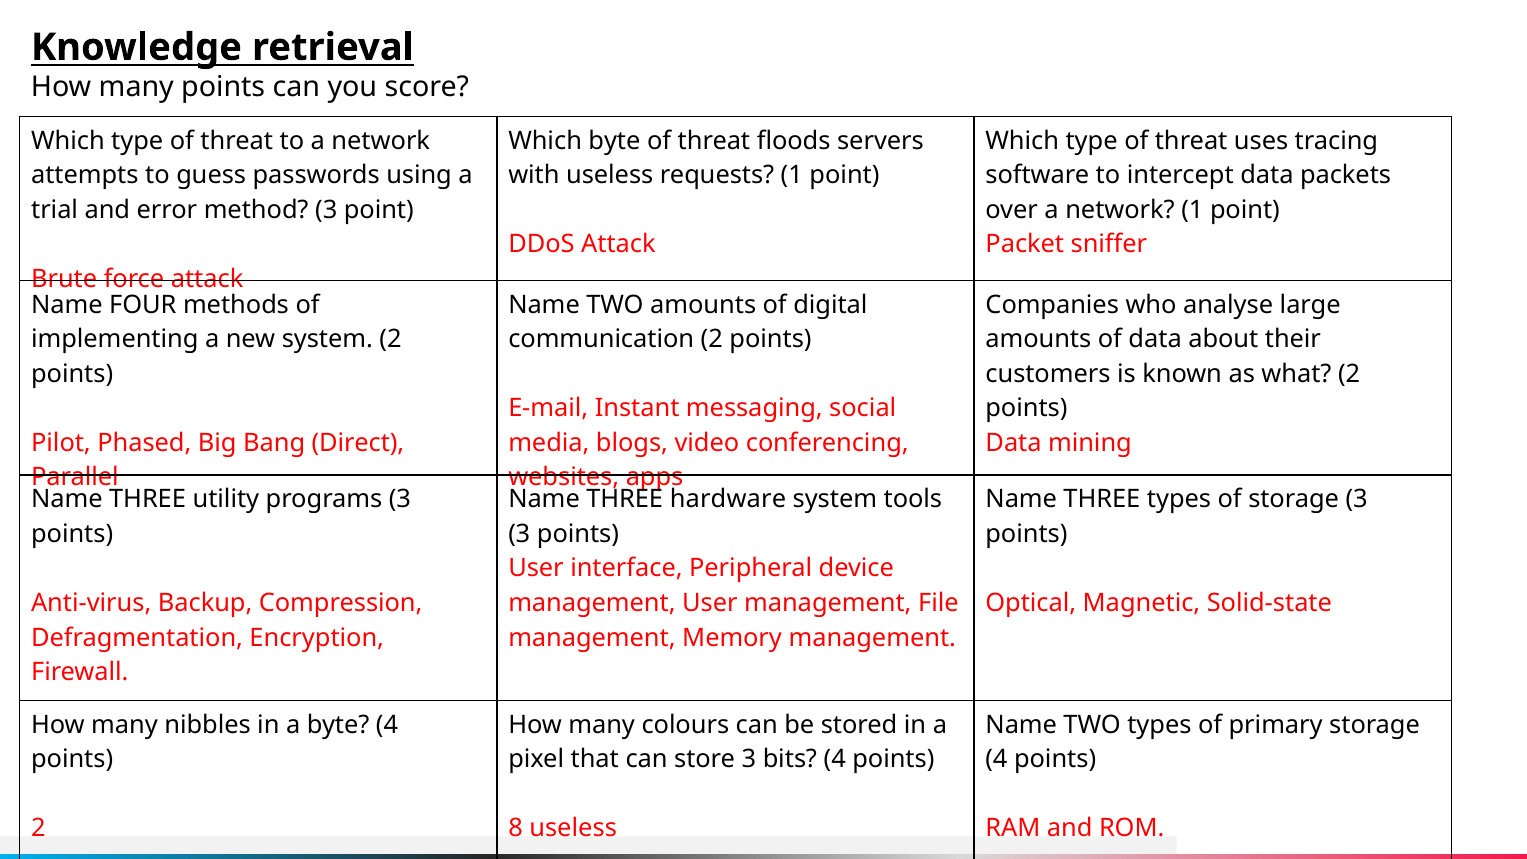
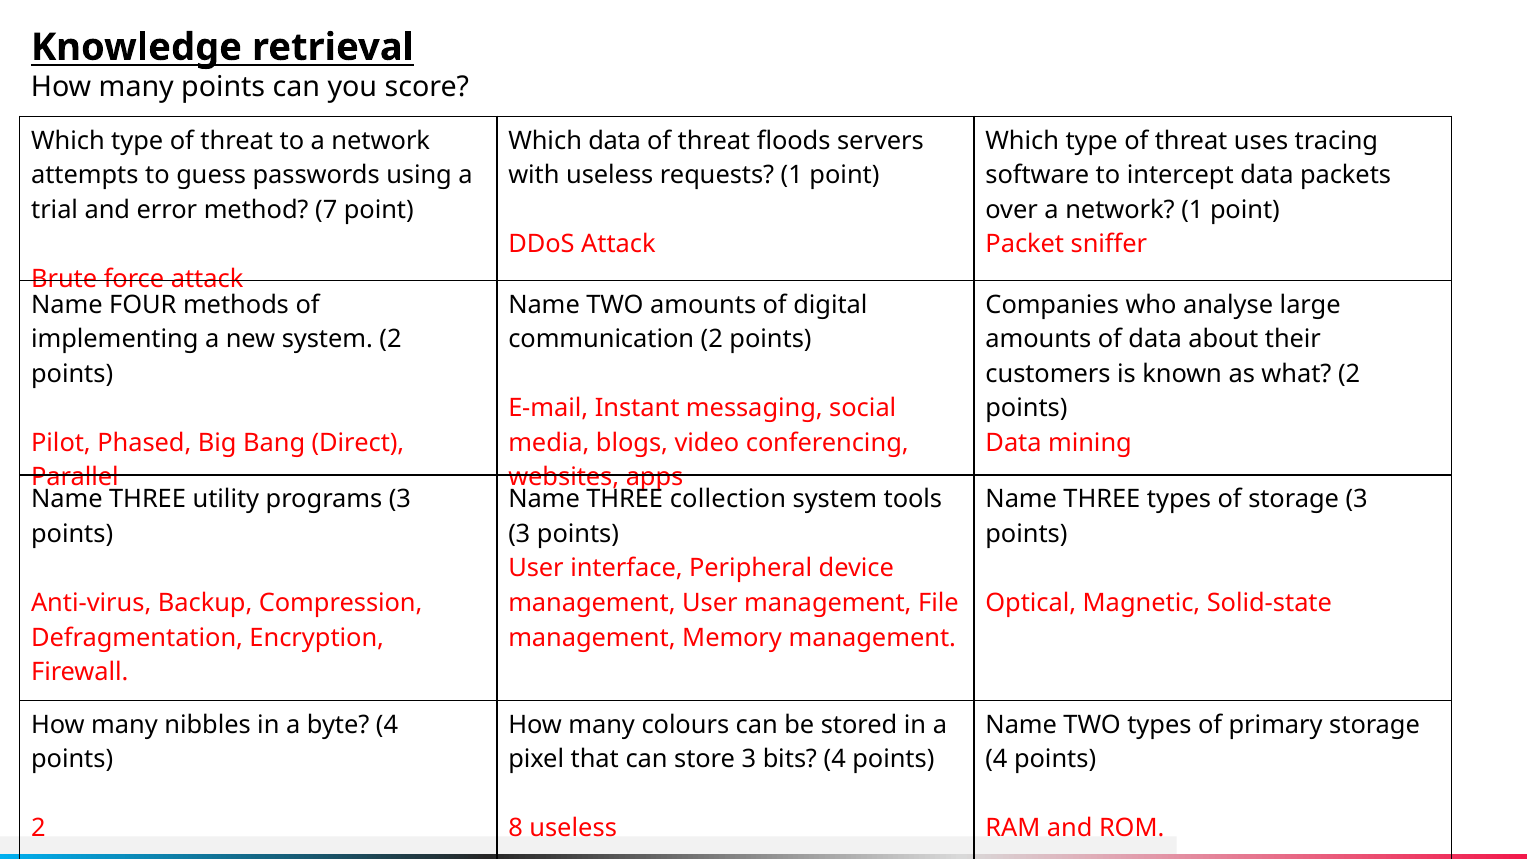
Which byte: byte -> data
method 3: 3 -> 7
hardware: hardware -> collection
